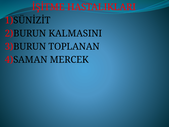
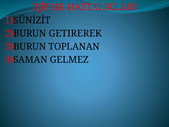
KALMASINI: KALMASINI -> GETIREREK
MERCEK: MERCEK -> GELMEZ
